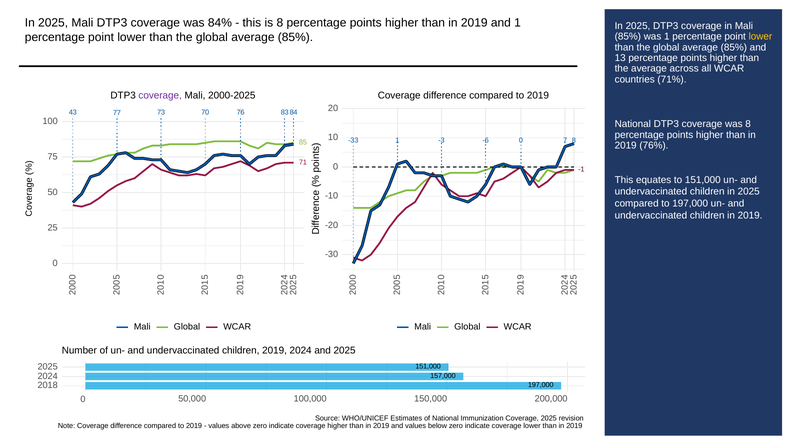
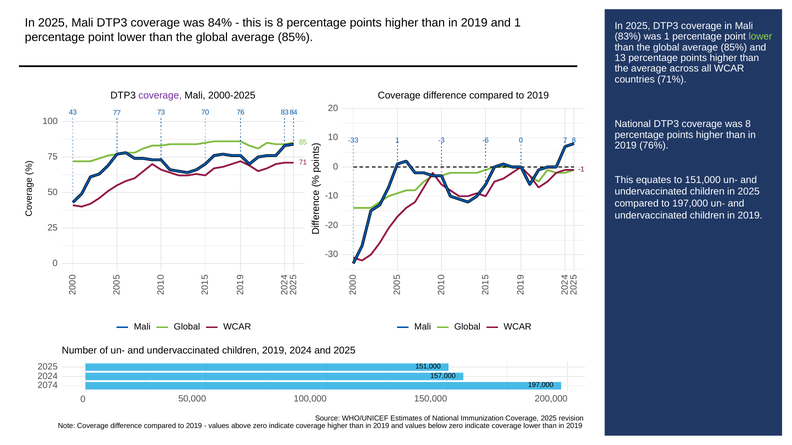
85% at (628, 37): 85% -> 83%
lower at (760, 37) colour: yellow -> light green
2018: 2018 -> 2074
